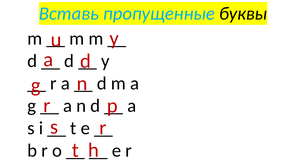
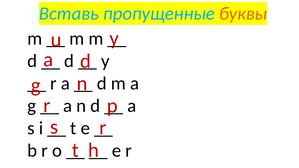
буквы colour: black -> orange
